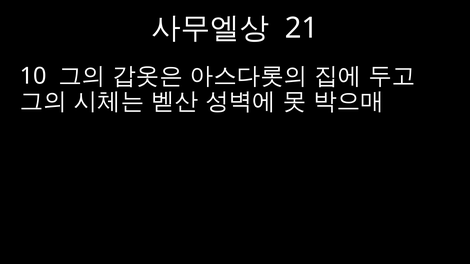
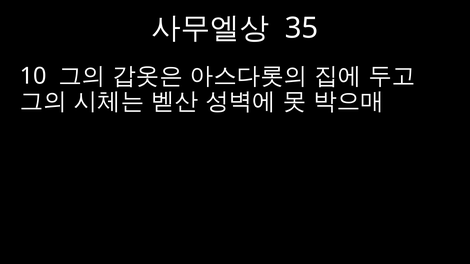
21: 21 -> 35
